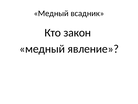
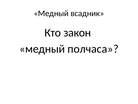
явление: явление -> полчаса
